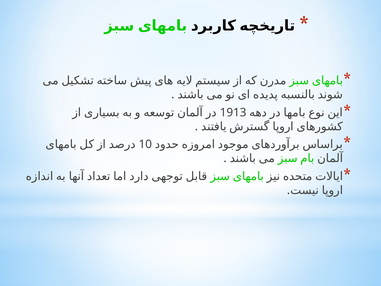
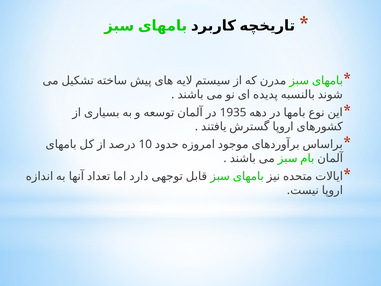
1913: 1913 -> 1935
